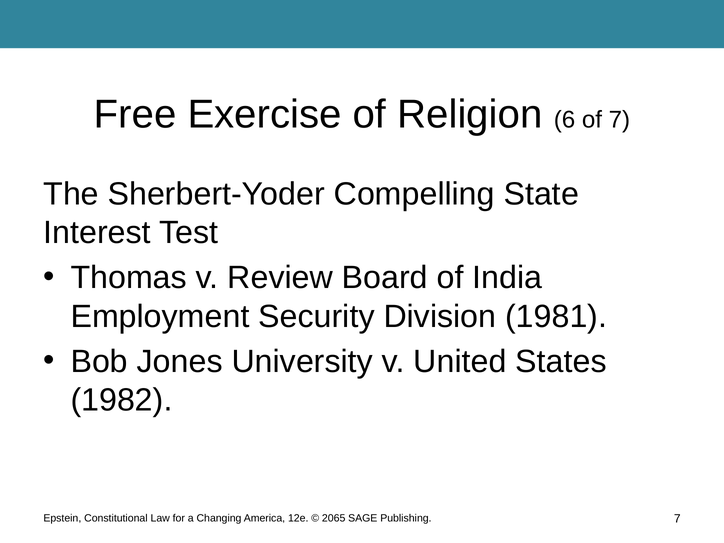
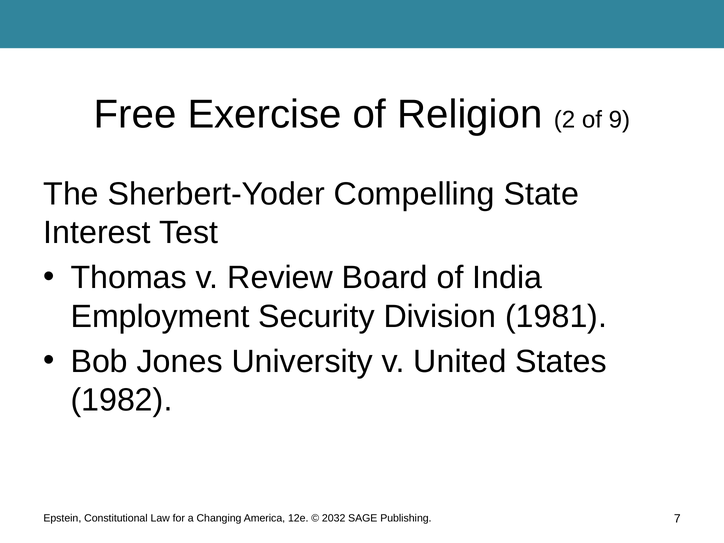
6: 6 -> 2
of 7: 7 -> 9
2065: 2065 -> 2032
